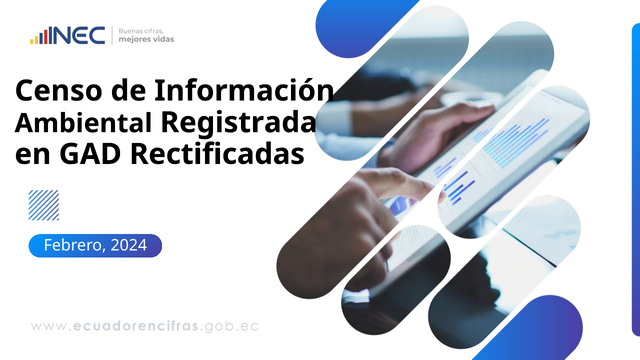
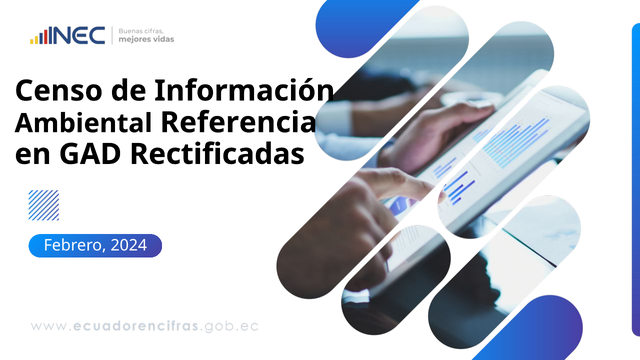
Registrada: Registrada -> Referencia
